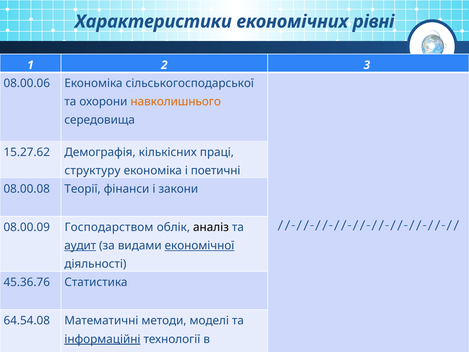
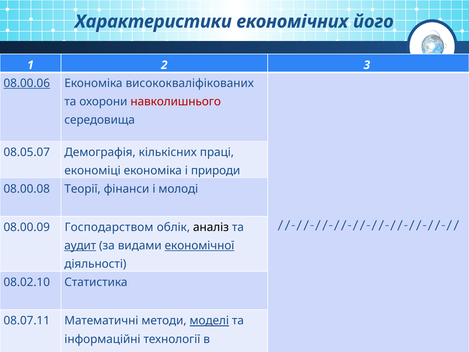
рівні: рівні -> його
08.00.06 underline: none -> present
сільськогосподарської: сільськогосподарської -> висококваліфікованих
навколишнього colour: orange -> red
15.27.62: 15.27.62 -> 08.05.07
структуру at (92, 170): структуру -> економіці
поетичні: поетичні -> природи
закони: закони -> молоді
45.36.76: 45.36.76 -> 08.02.10
64.54.08: 64.54.08 -> 08.07.11
моделі underline: none -> present
інформаційні underline: present -> none
